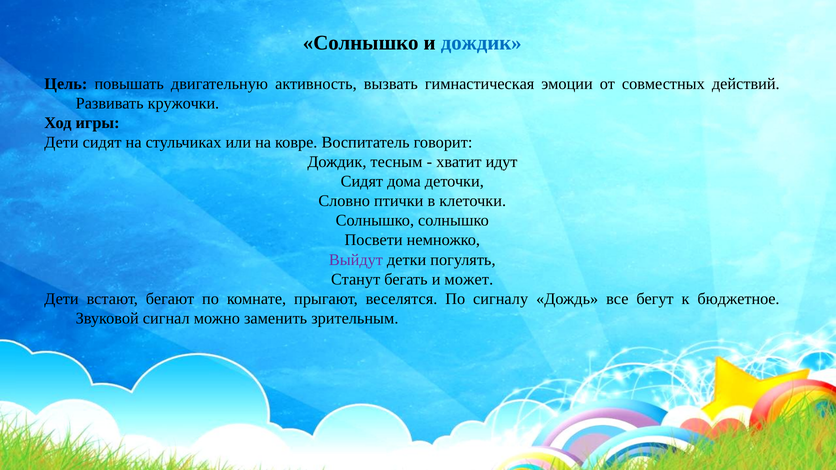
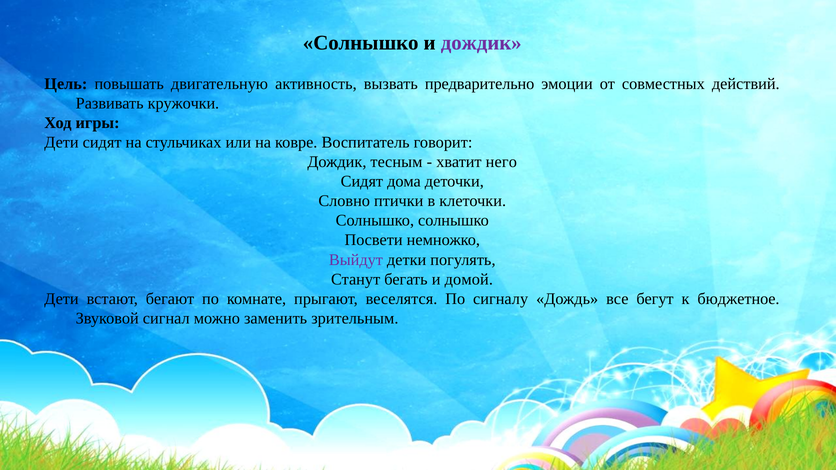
дождик at (481, 43) colour: blue -> purple
гимнастическая: гимнастическая -> предварительно
идут: идут -> него
может: может -> домой
